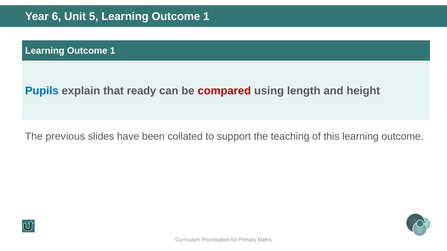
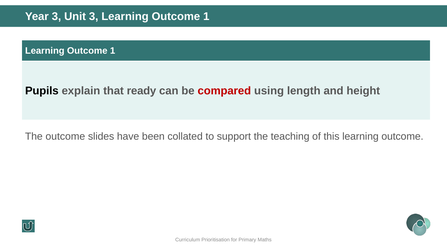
Year 6: 6 -> 3
Unit 5: 5 -> 3
Pupils colour: blue -> black
The previous: previous -> outcome
